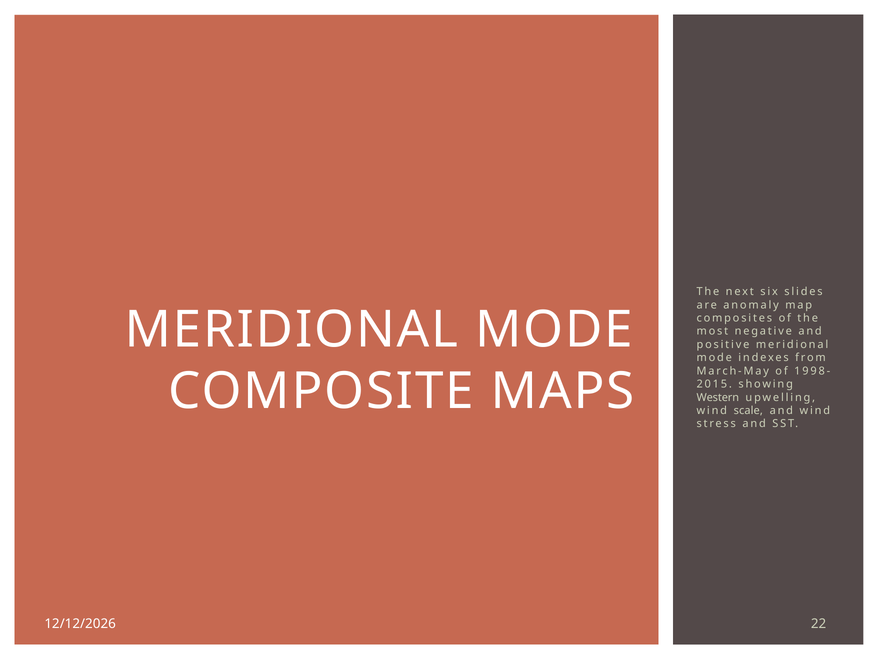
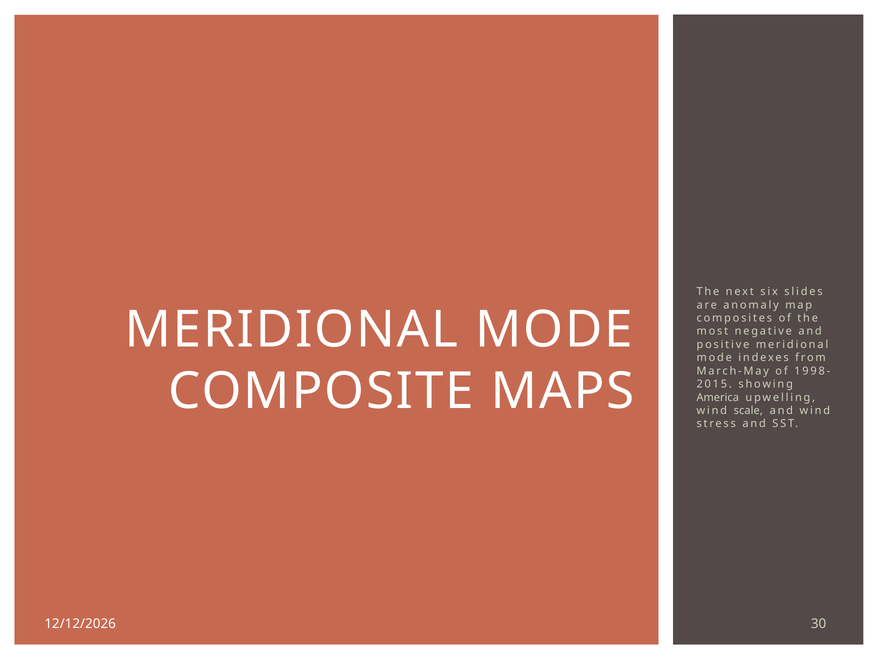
Western: Western -> America
22: 22 -> 30
